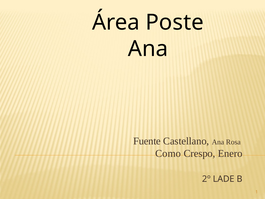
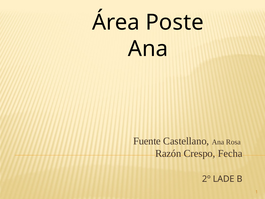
Como: Como -> Razón
Enero: Enero -> Fecha
